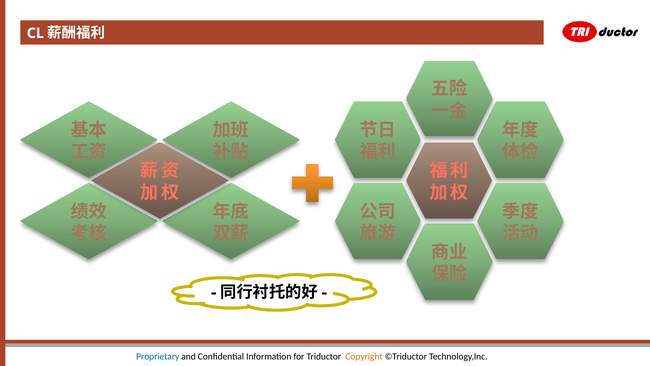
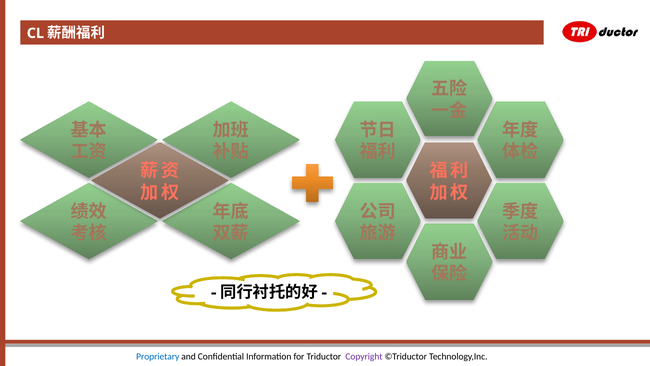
Copyright colour: orange -> purple
